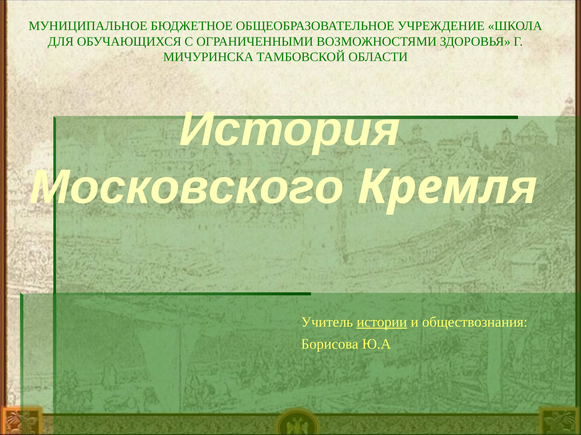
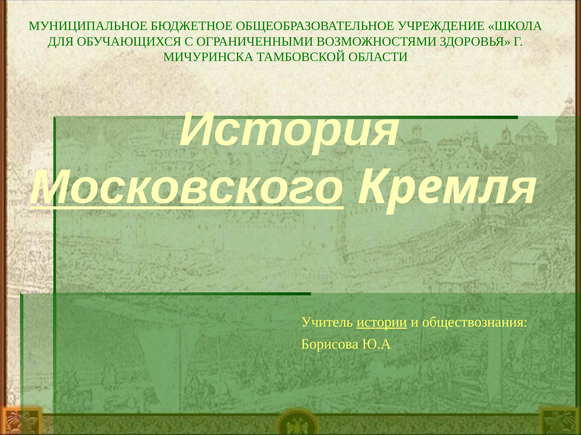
Московского underline: none -> present
